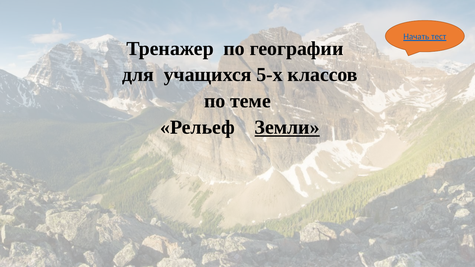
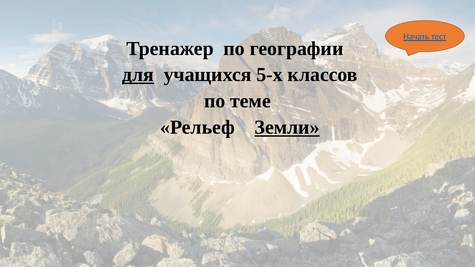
для underline: none -> present
